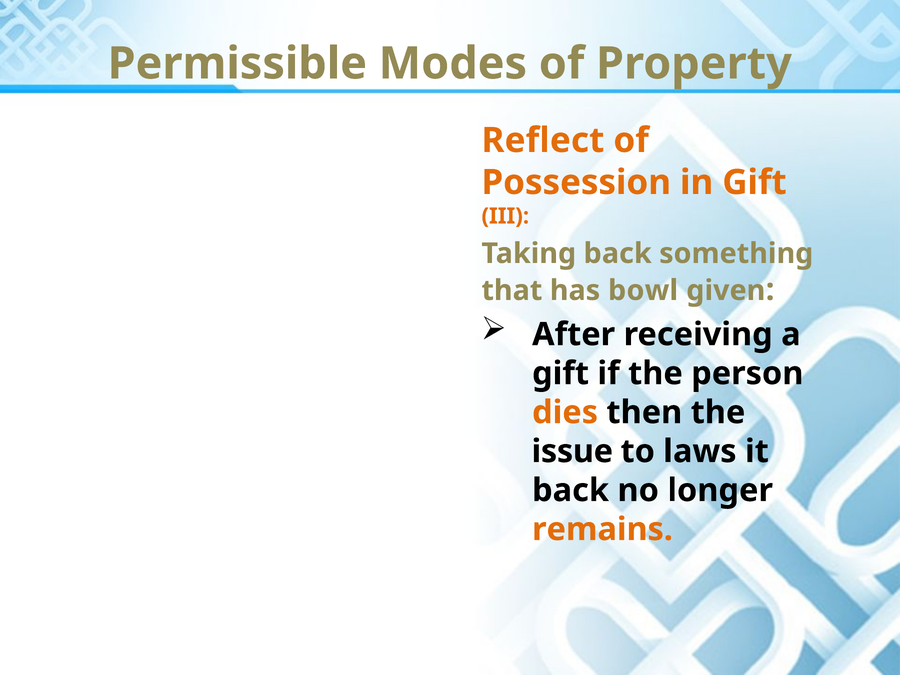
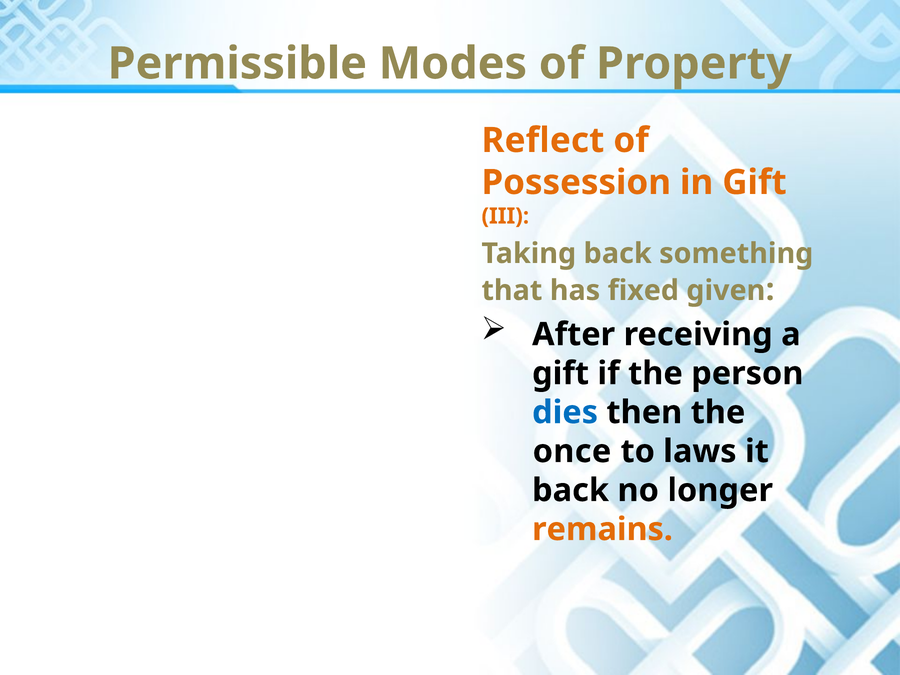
bowl: bowl -> fixed
dies colour: orange -> blue
issue: issue -> once
